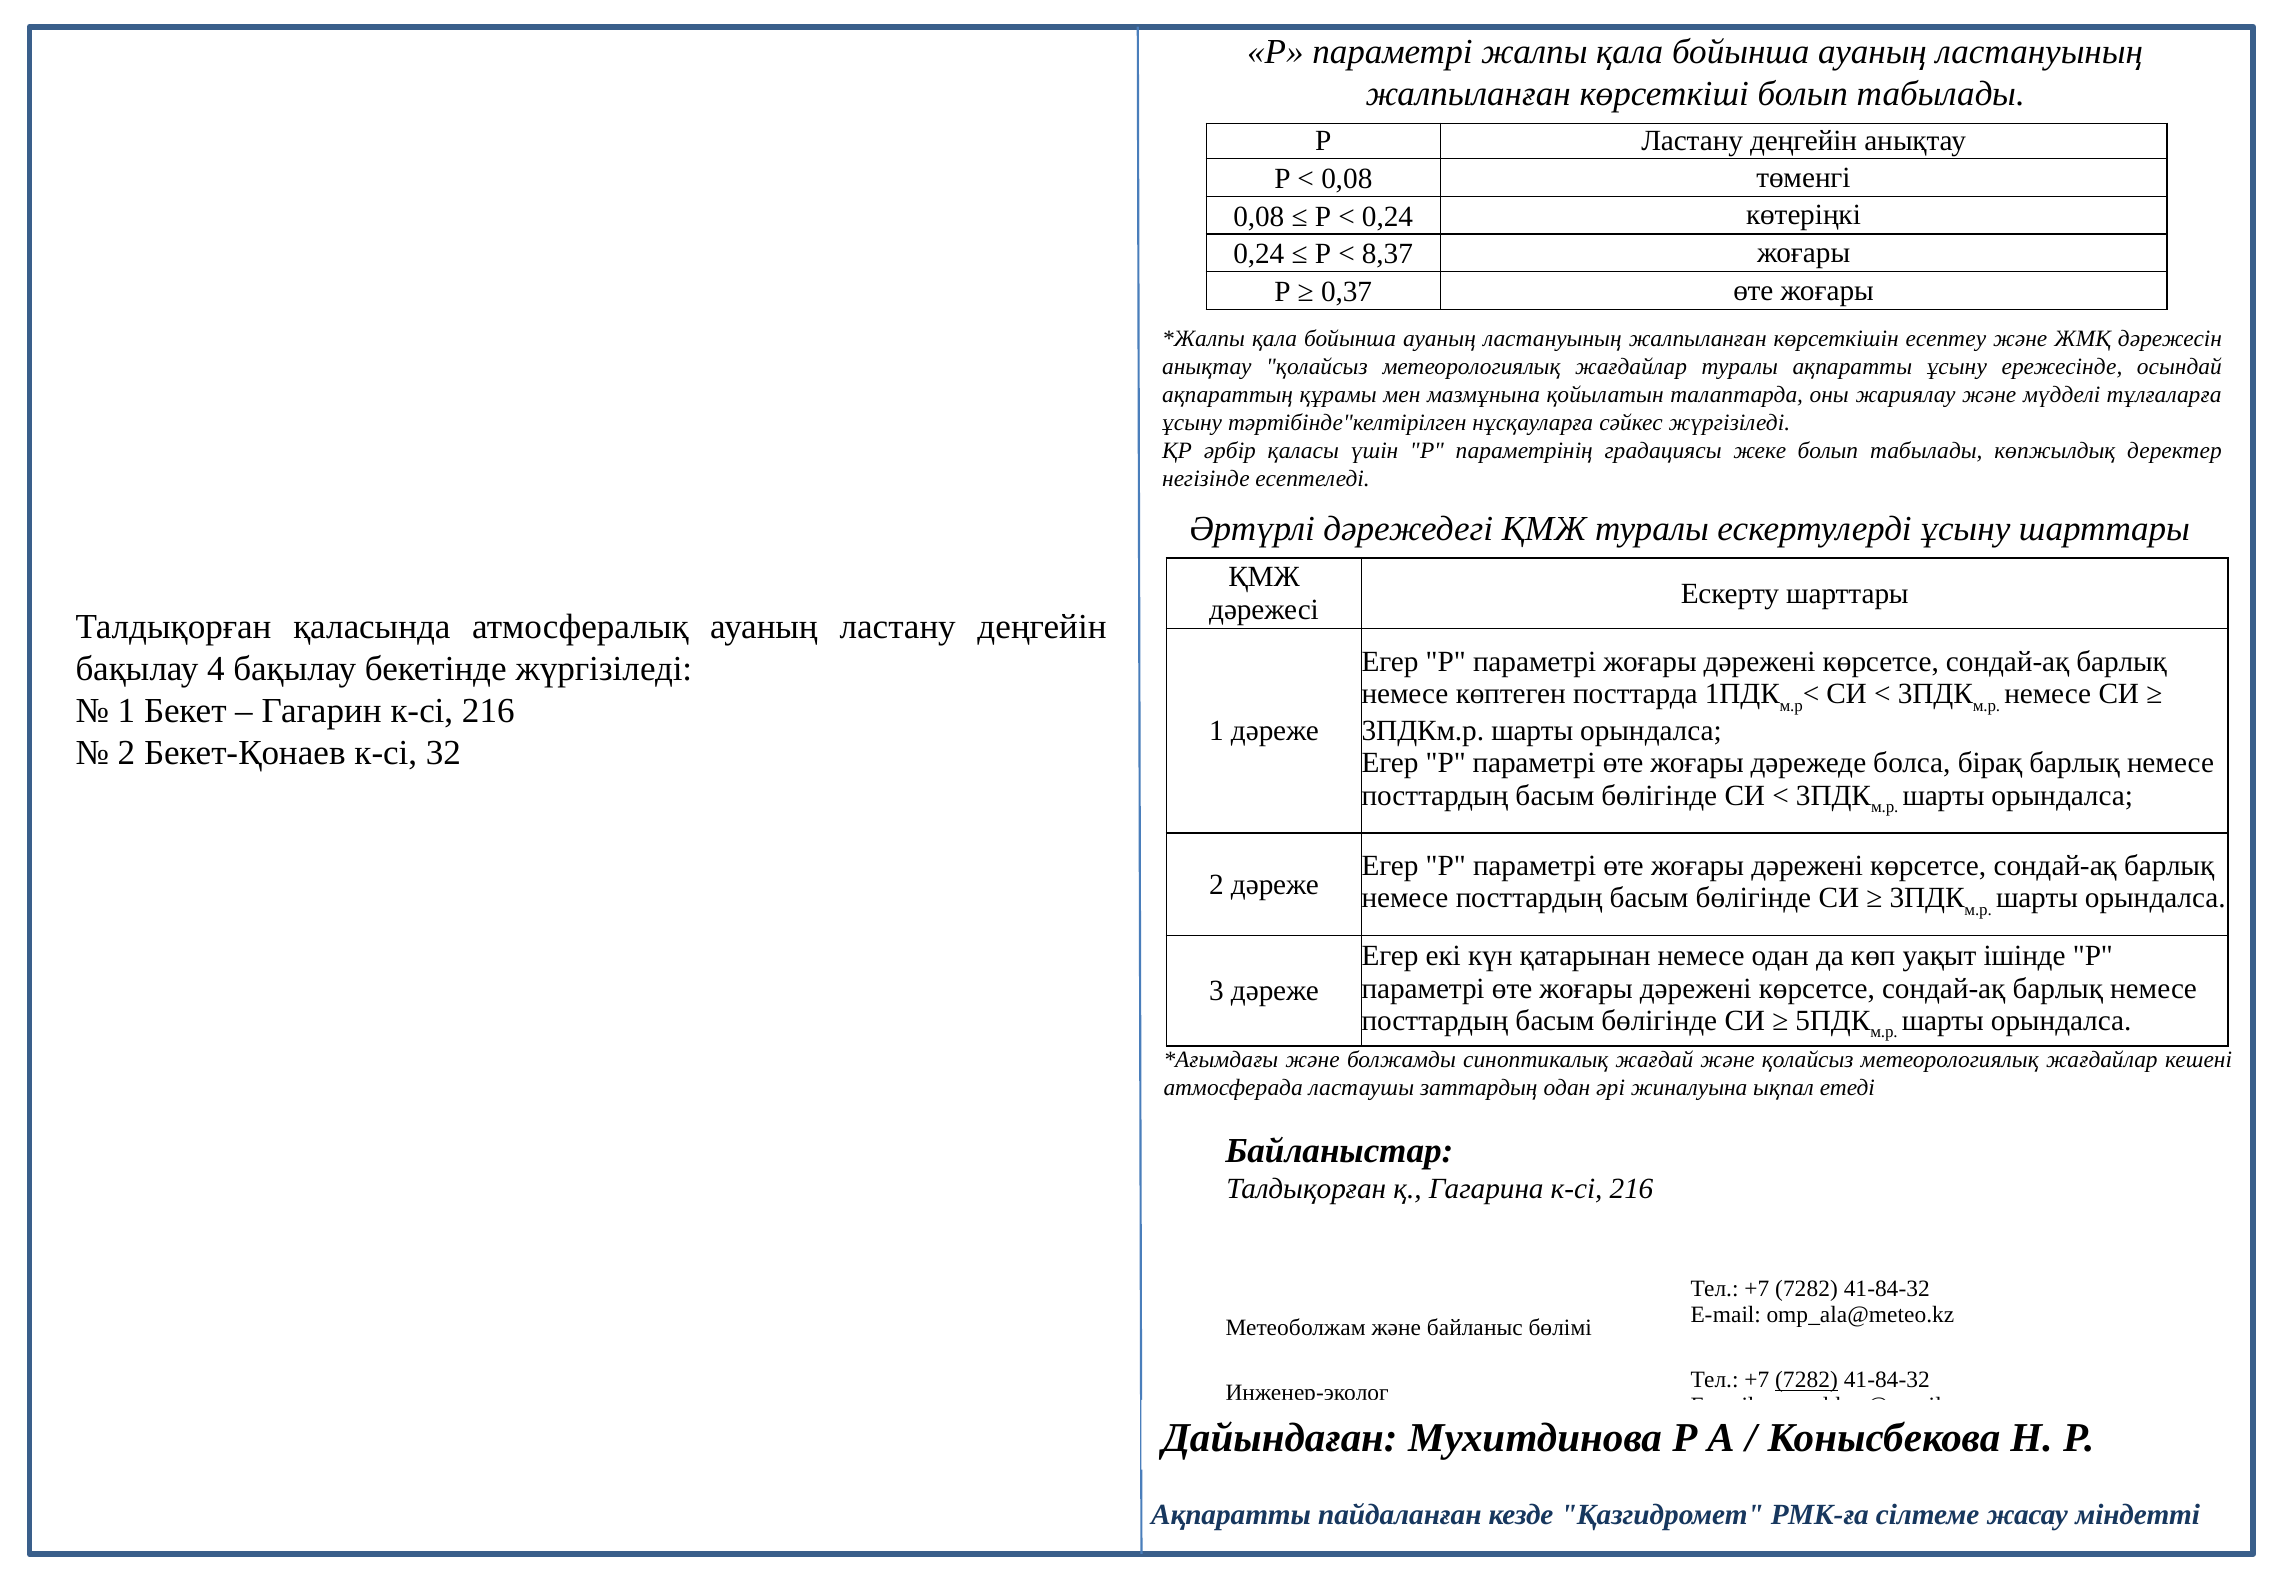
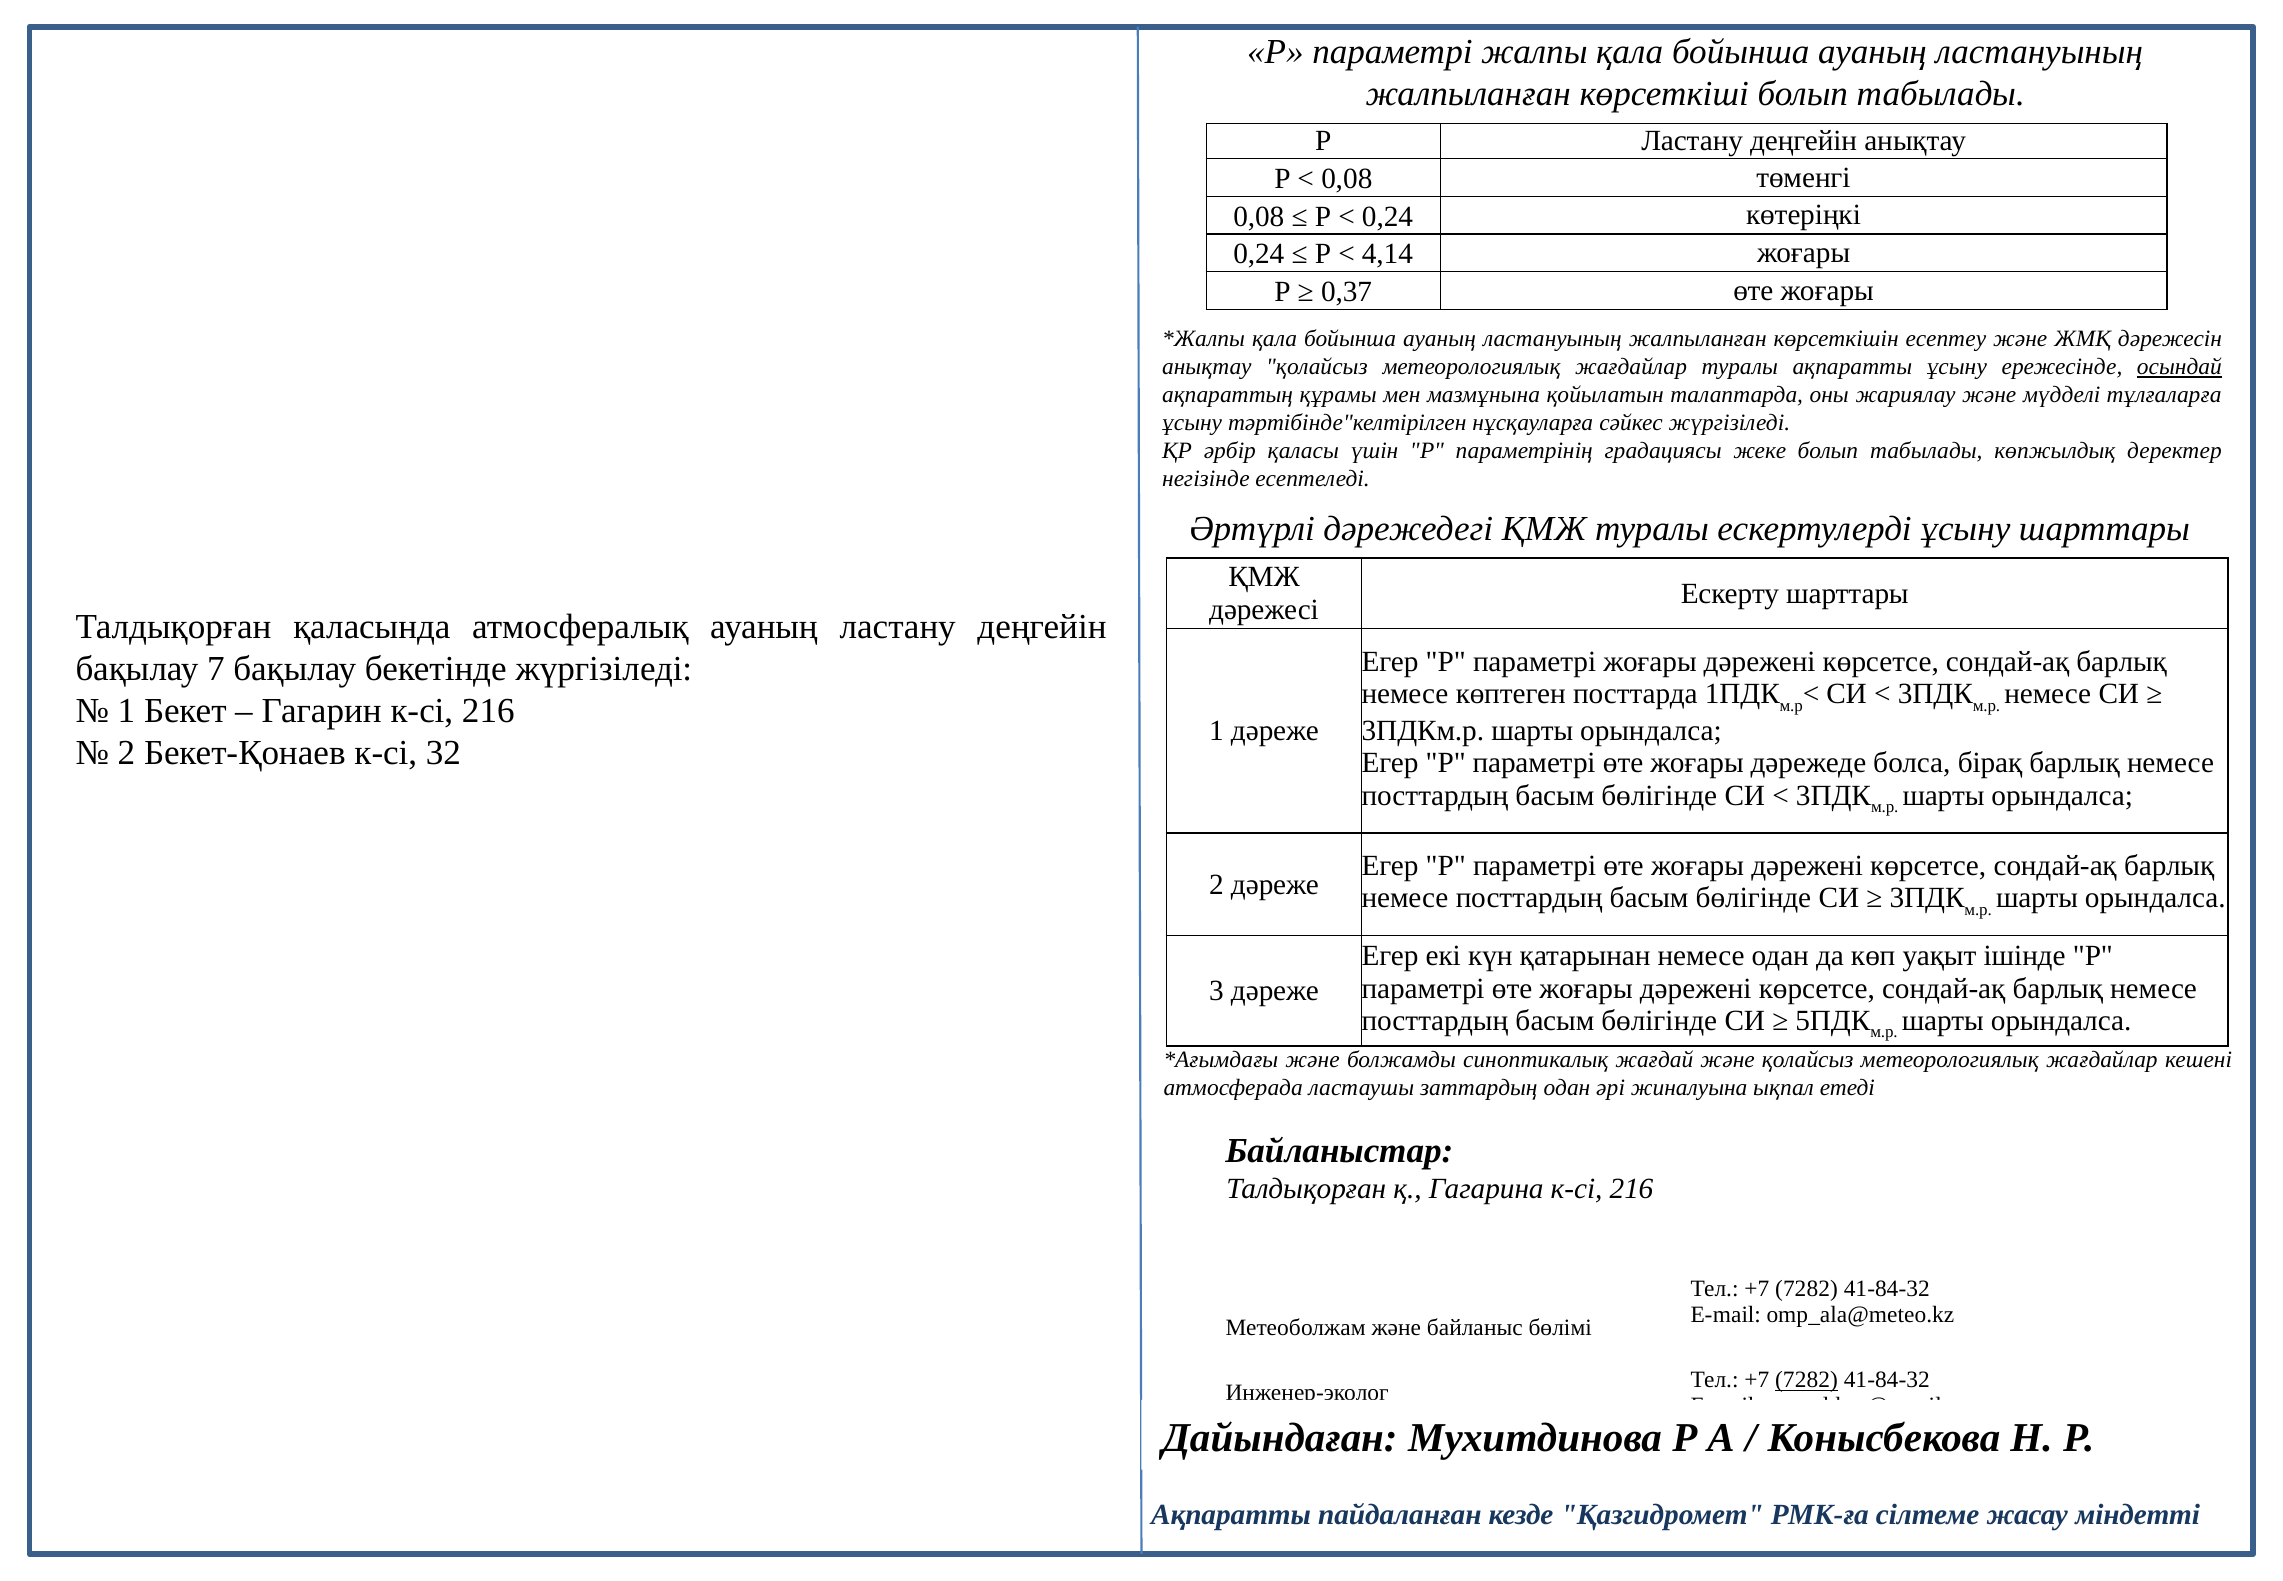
8,37: 8,37 -> 4,14
осындай underline: none -> present
4: 4 -> 7
